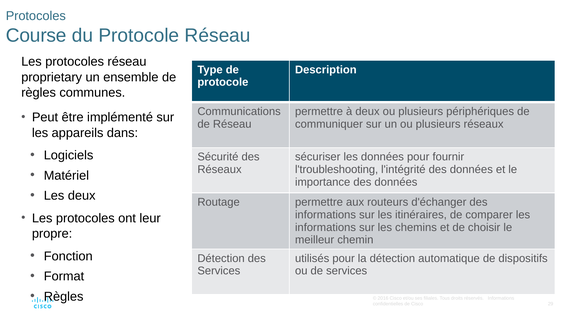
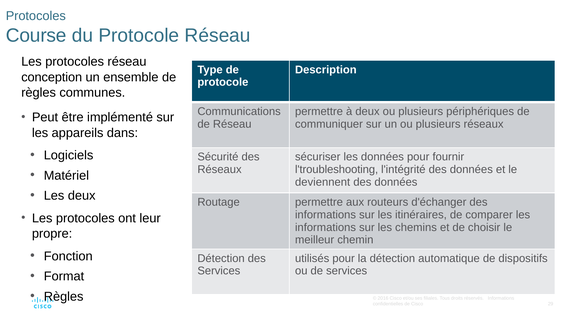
proprietary: proprietary -> conception
importance: importance -> deviennent
